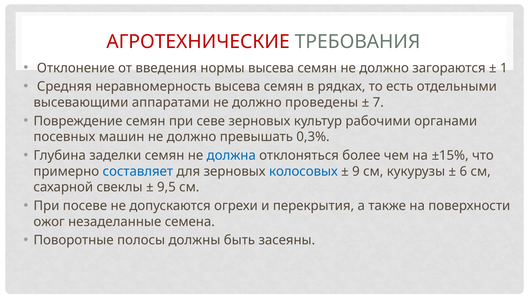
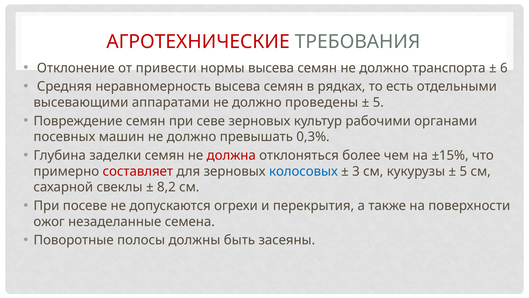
введения: введения -> привести
загораются: загораются -> транспорта
1: 1 -> 6
7 at (378, 102): 7 -> 5
должна colour: blue -> red
составляет colour: blue -> red
9: 9 -> 3
6 at (463, 171): 6 -> 5
9,5: 9,5 -> 8,2
